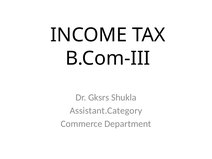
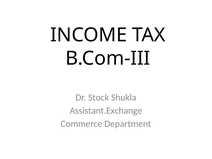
Gksrs: Gksrs -> Stock
Assistant.Category: Assistant.Category -> Assistant.Exchange
